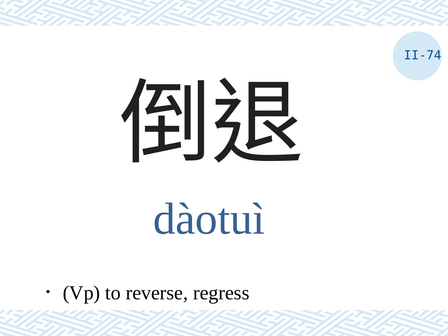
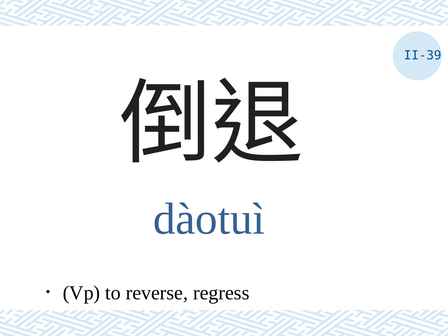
II-74: II-74 -> II-39
